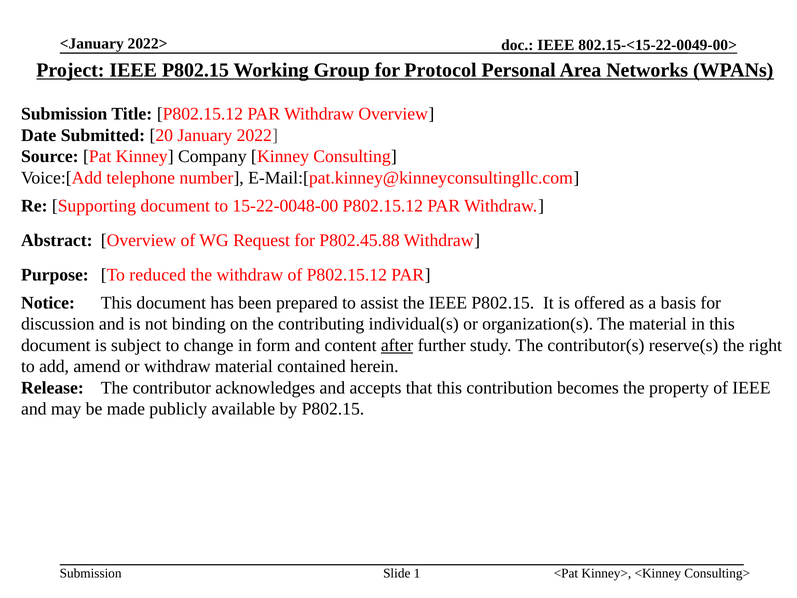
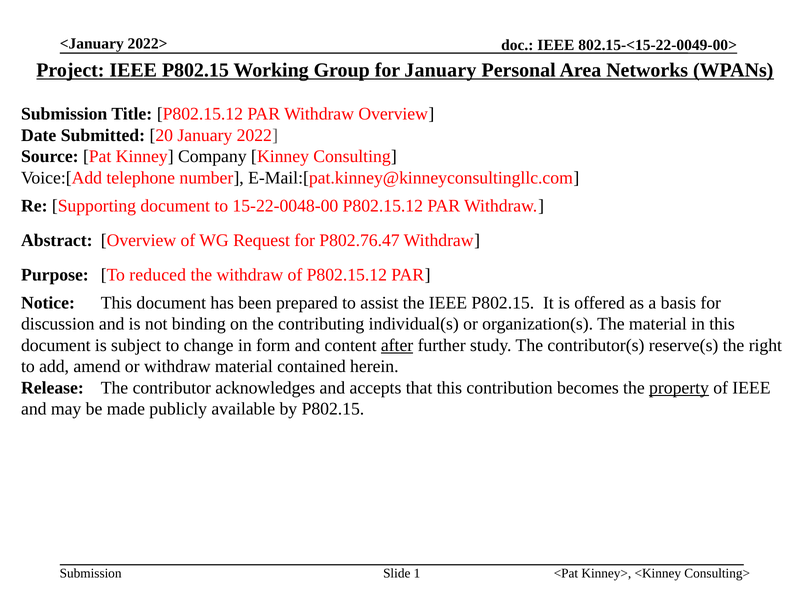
for Protocol: Protocol -> January
P802.45.88: P802.45.88 -> P802.76.47
property underline: none -> present
